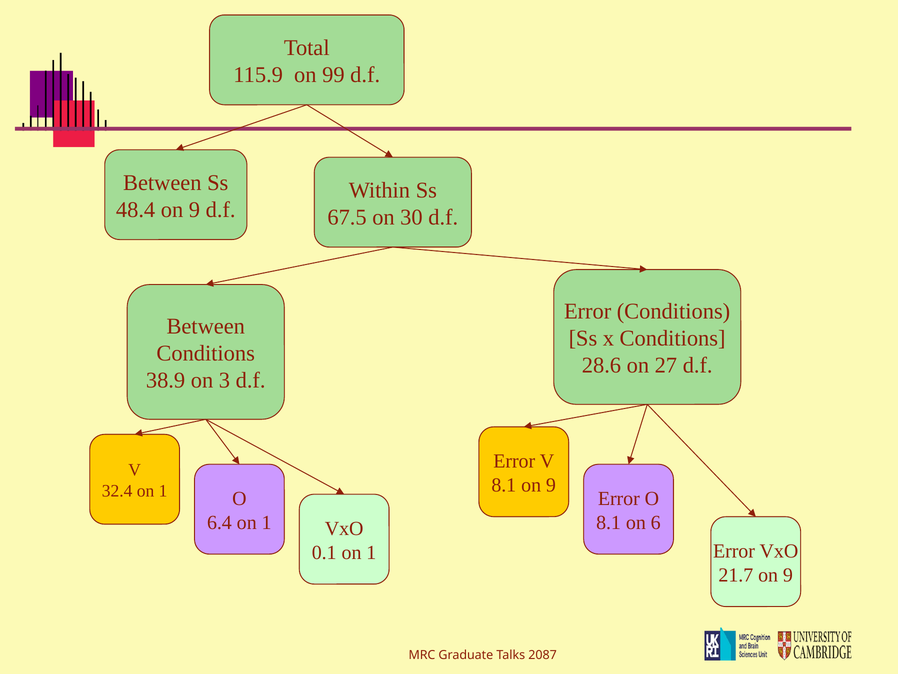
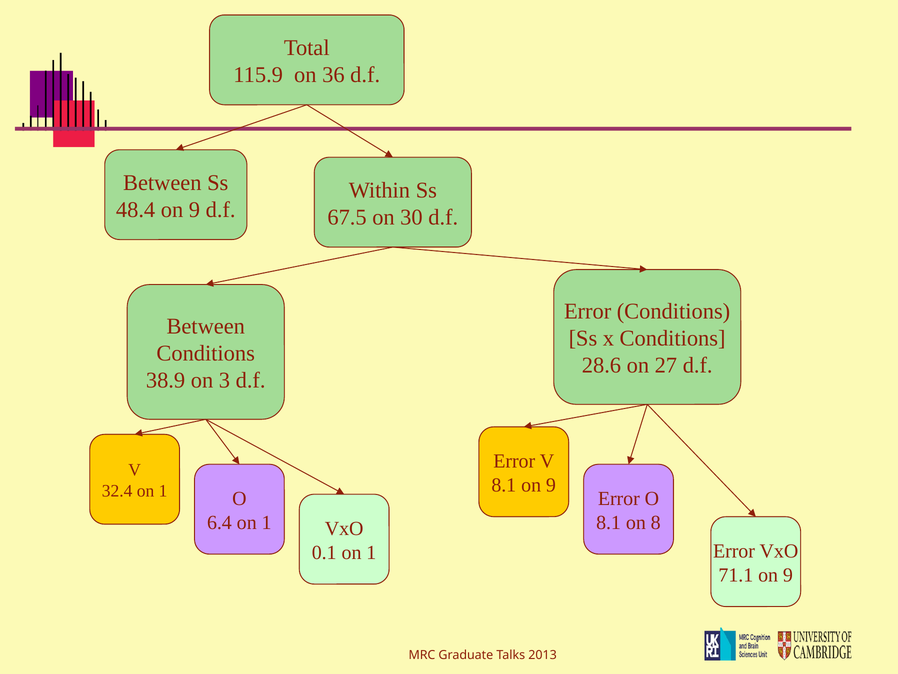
99: 99 -> 36
6: 6 -> 8
21.7: 21.7 -> 71.1
2087: 2087 -> 2013
